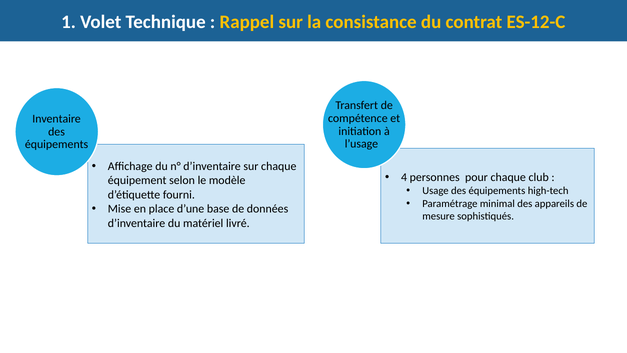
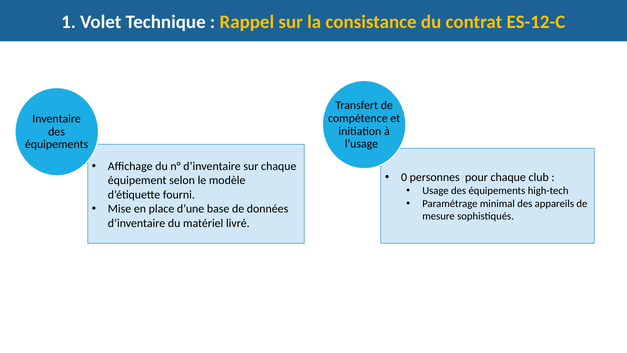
4: 4 -> 0
